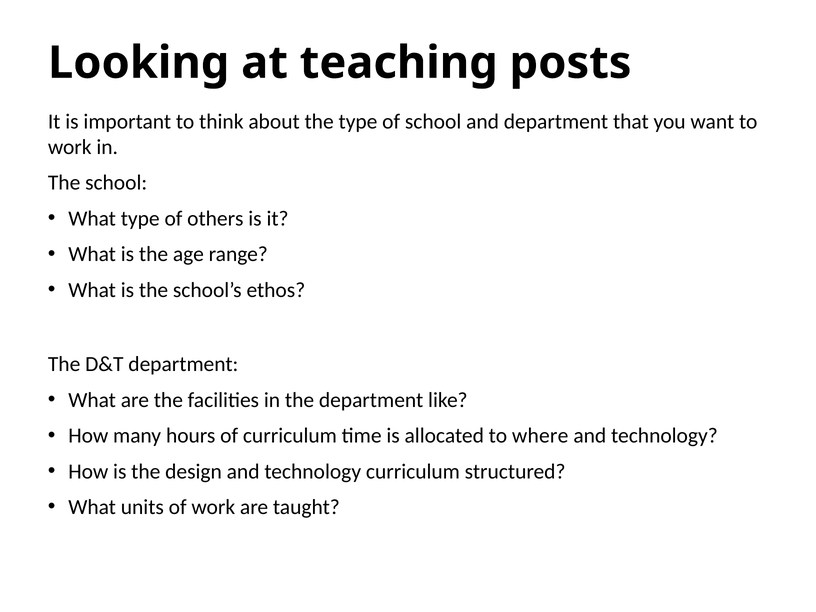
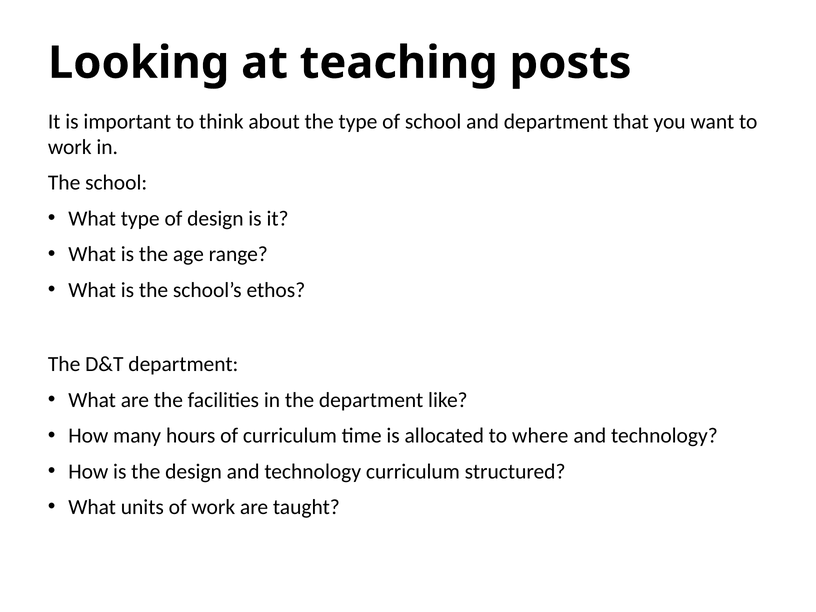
of others: others -> design
